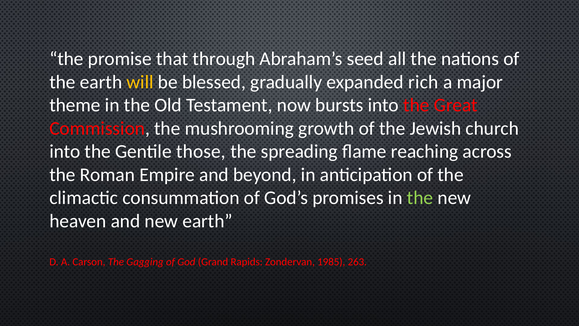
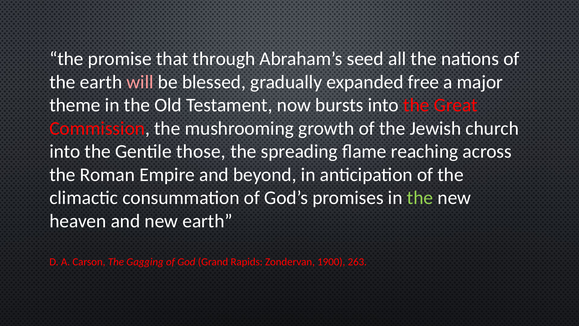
will colour: yellow -> pink
rich: rich -> free
1985: 1985 -> 1900
